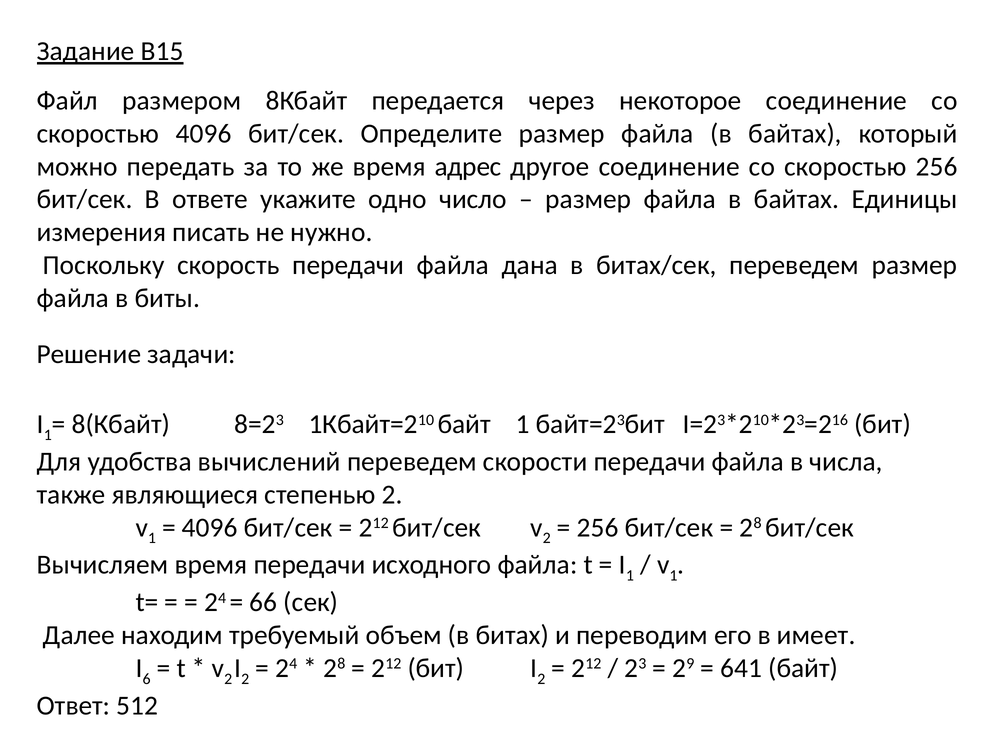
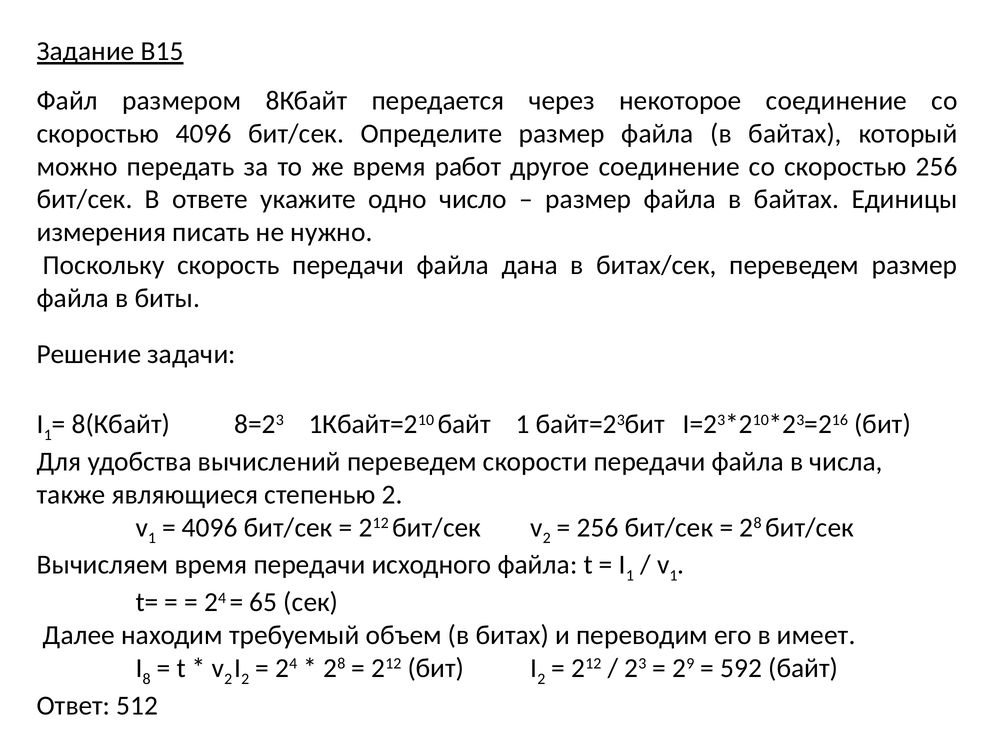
адрес: адрес -> работ
66: 66 -> 65
6: 6 -> 8
641: 641 -> 592
